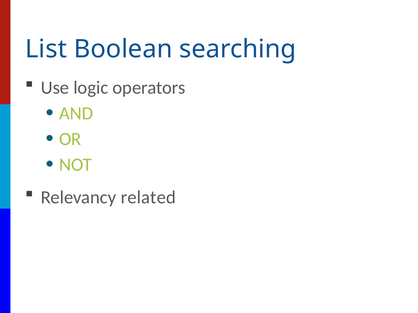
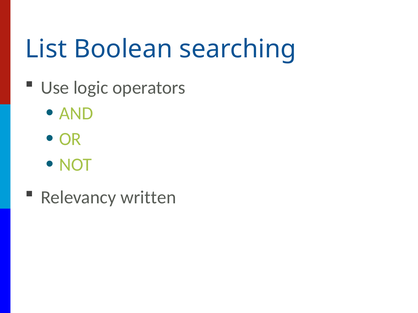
related: related -> written
